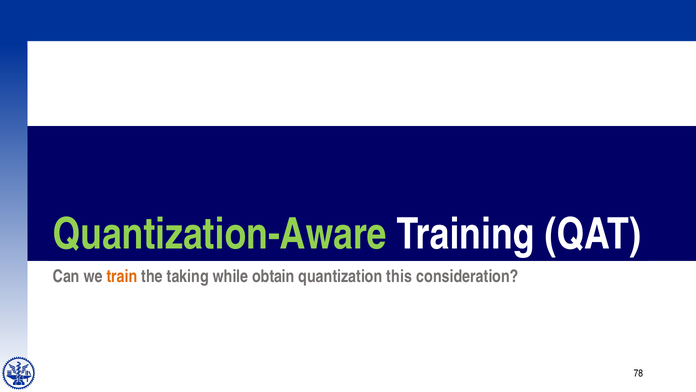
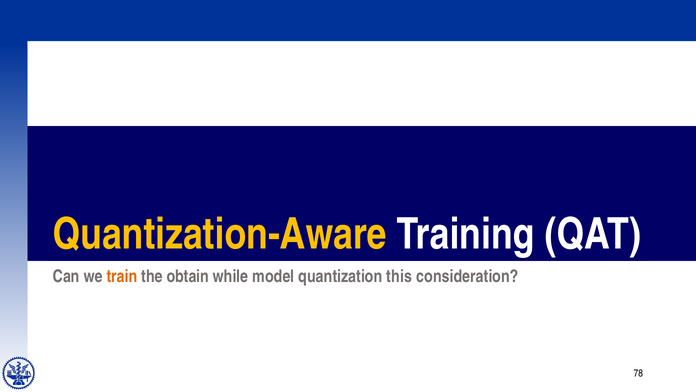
Quantization-Aware colour: light green -> yellow
taking: taking -> obtain
obtain: obtain -> model
